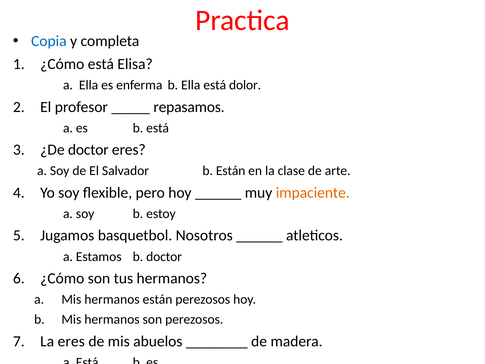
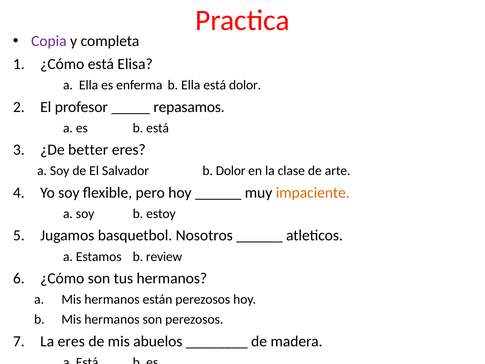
Copia colour: blue -> purple
¿De doctor: doctor -> better
b Están: Están -> Dolor
b doctor: doctor -> review
